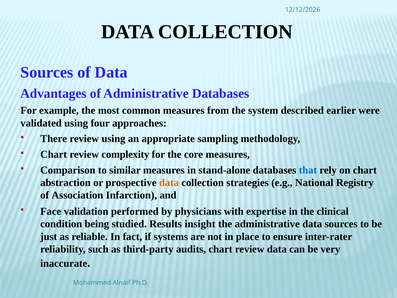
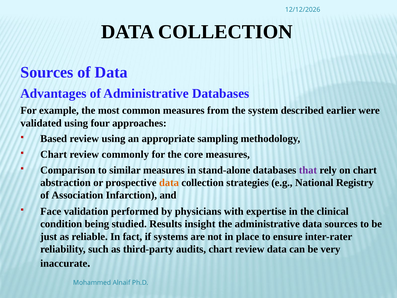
There: There -> Based
complexity: complexity -> commonly
that colour: blue -> purple
